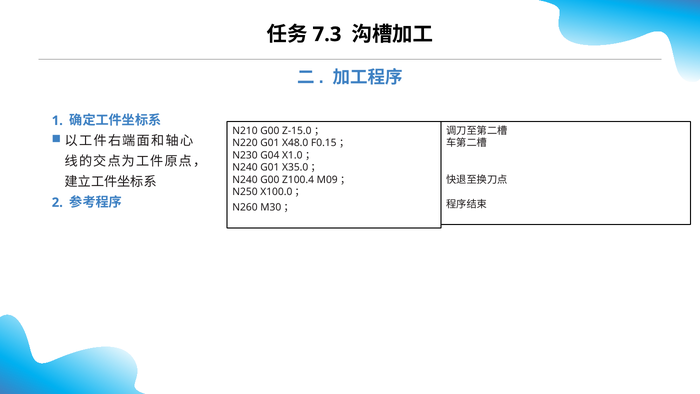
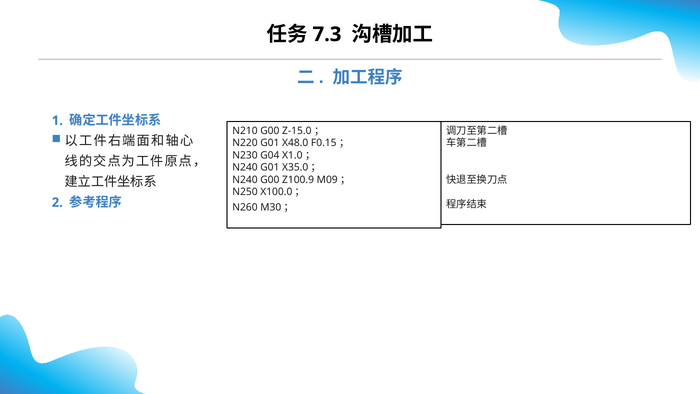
Z100.4: Z100.4 -> Z100.9
